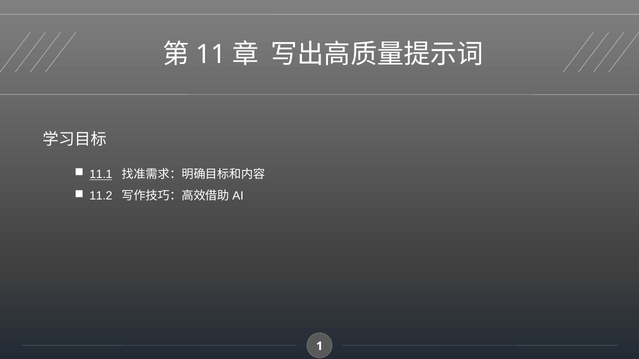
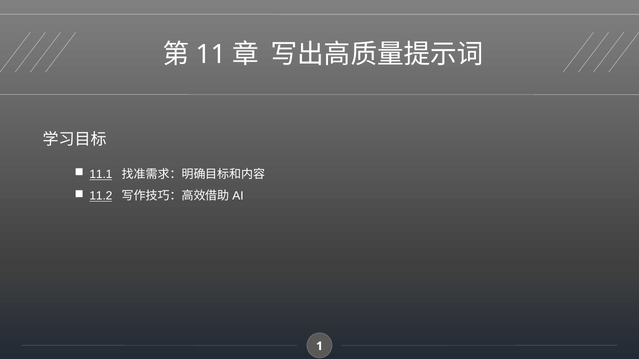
11.2 underline: none -> present
